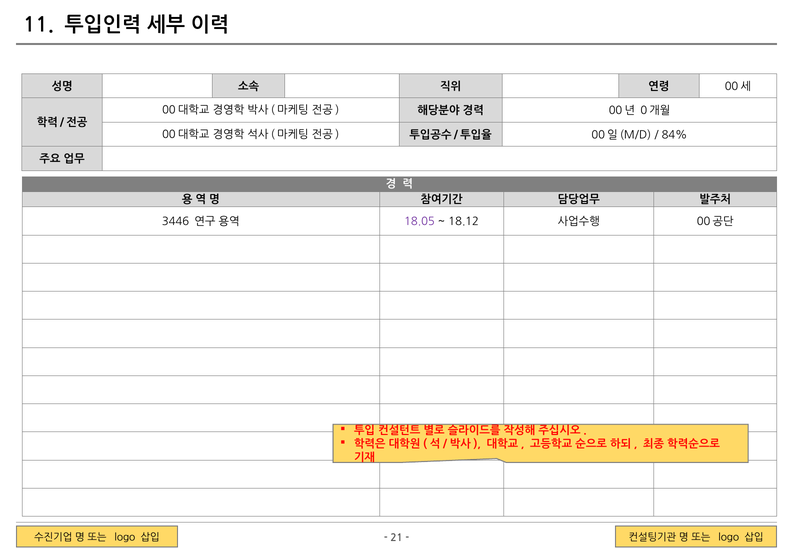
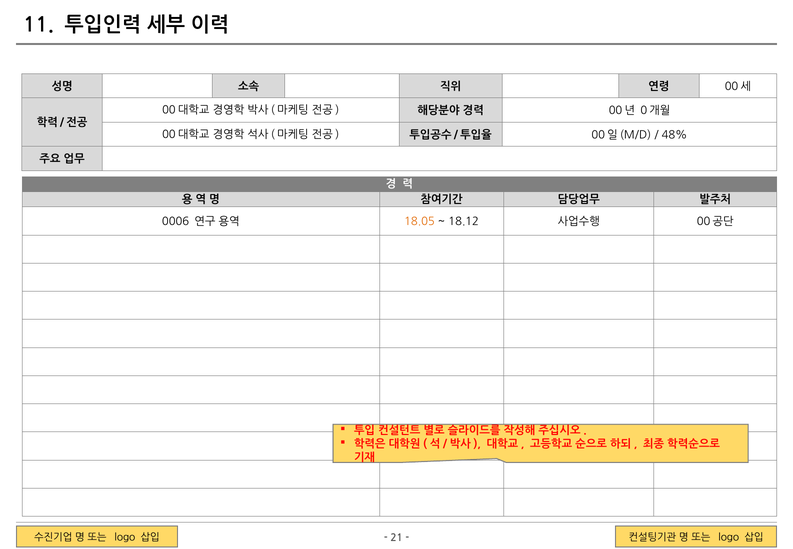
84%: 84% -> 48%
3446: 3446 -> 0006
18.05 colour: purple -> orange
